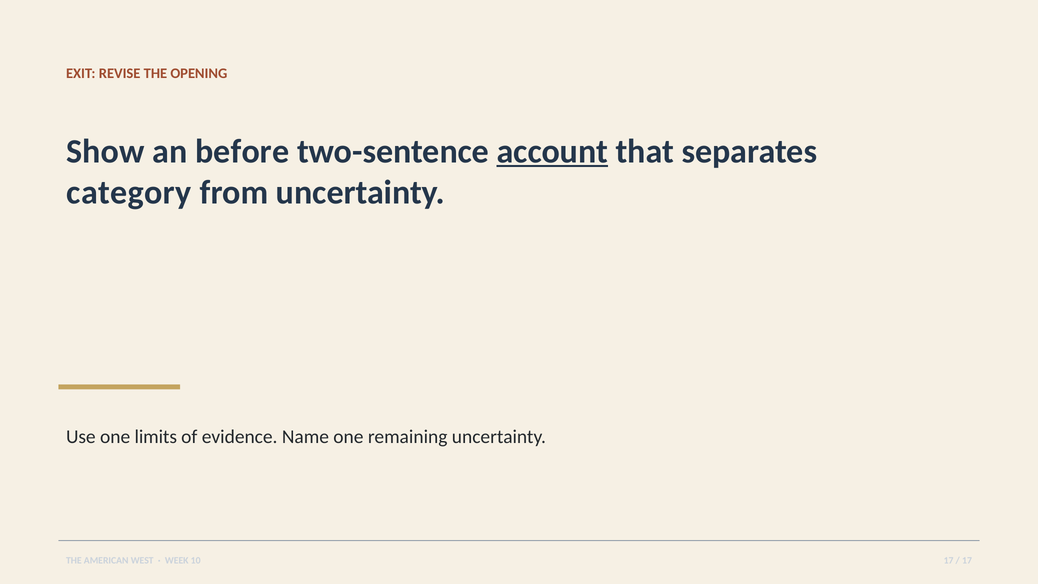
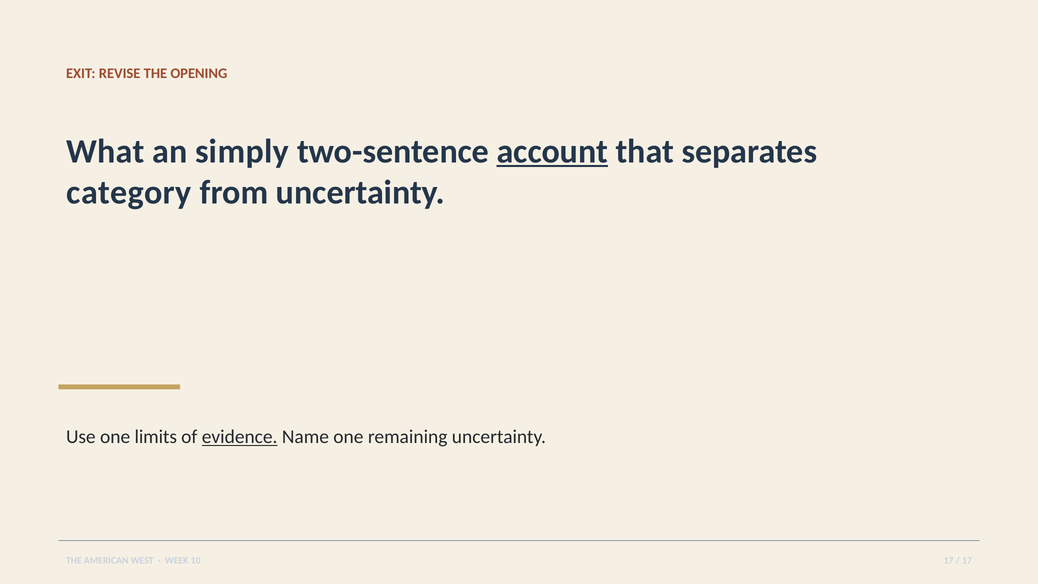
Show: Show -> What
before: before -> simply
evidence underline: none -> present
